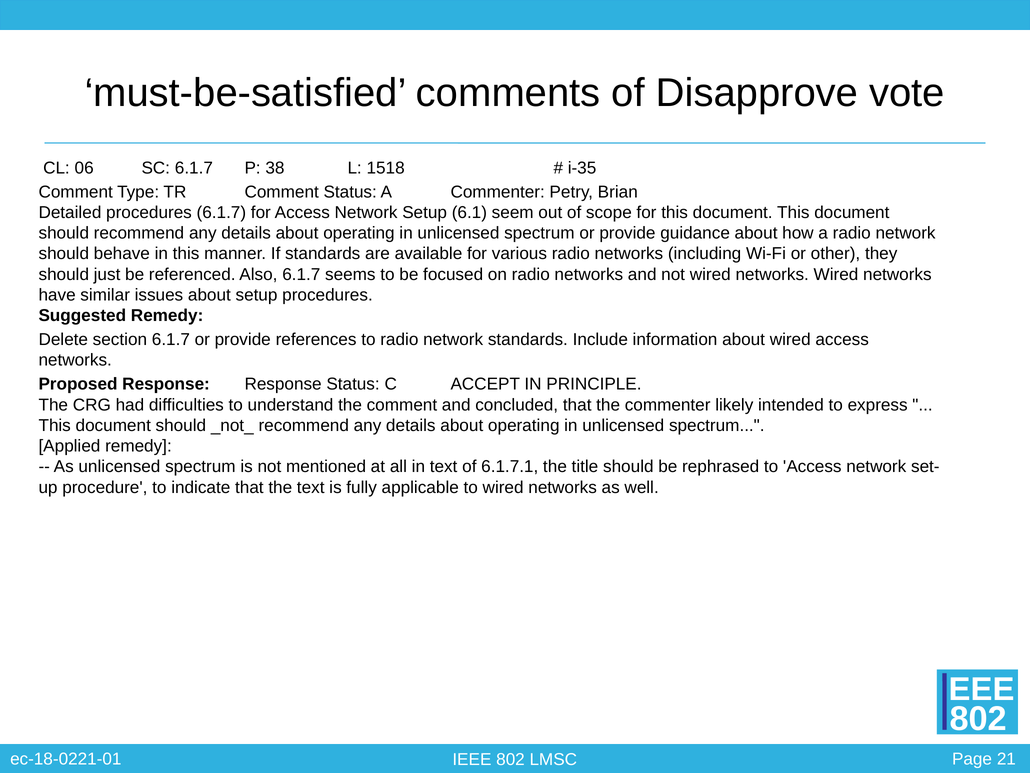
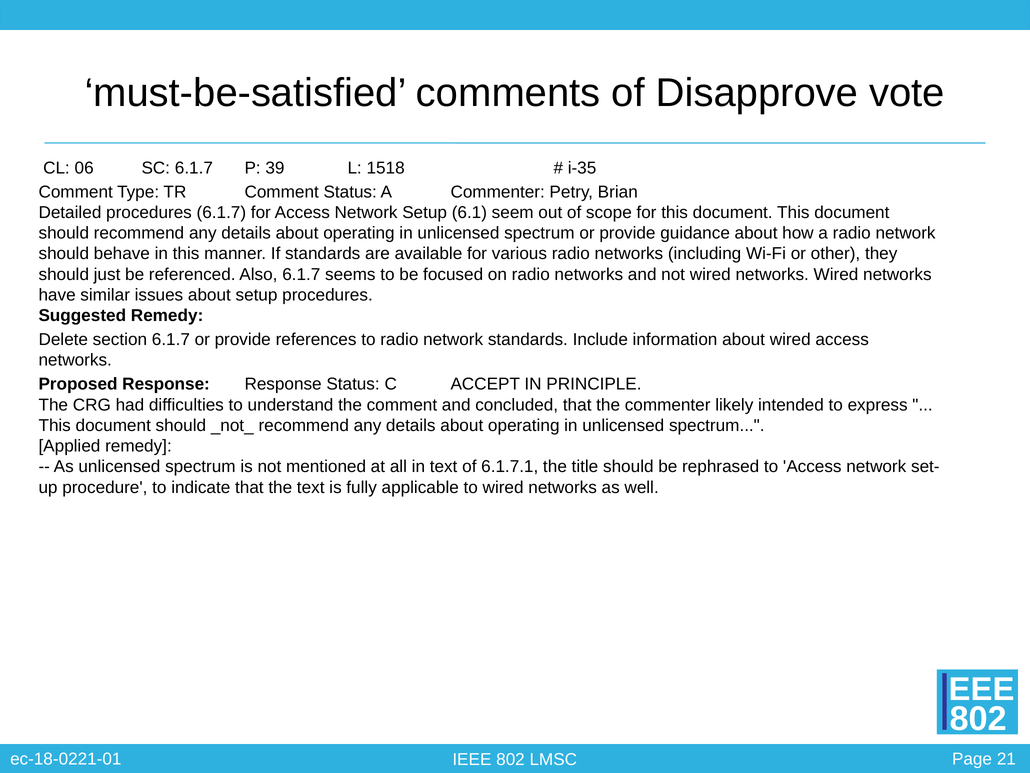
38: 38 -> 39
